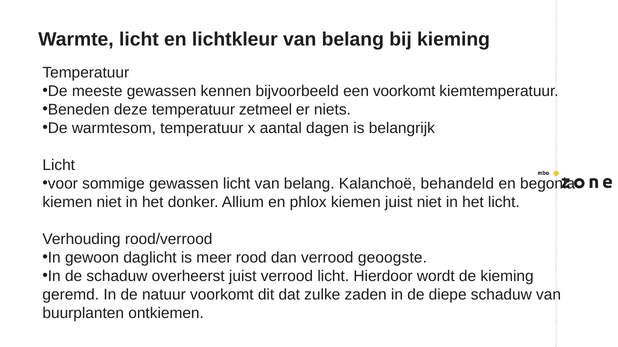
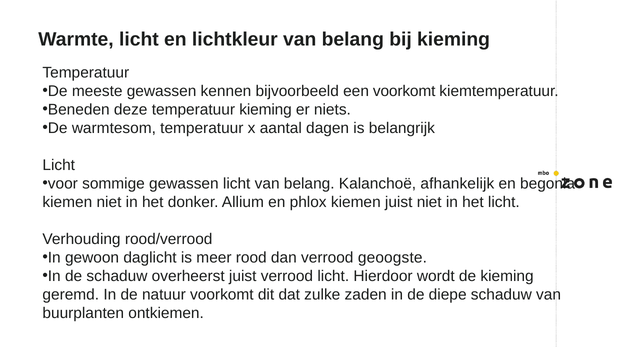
temperatuur zetmeel: zetmeel -> kieming
behandeld: behandeld -> afhankelijk
